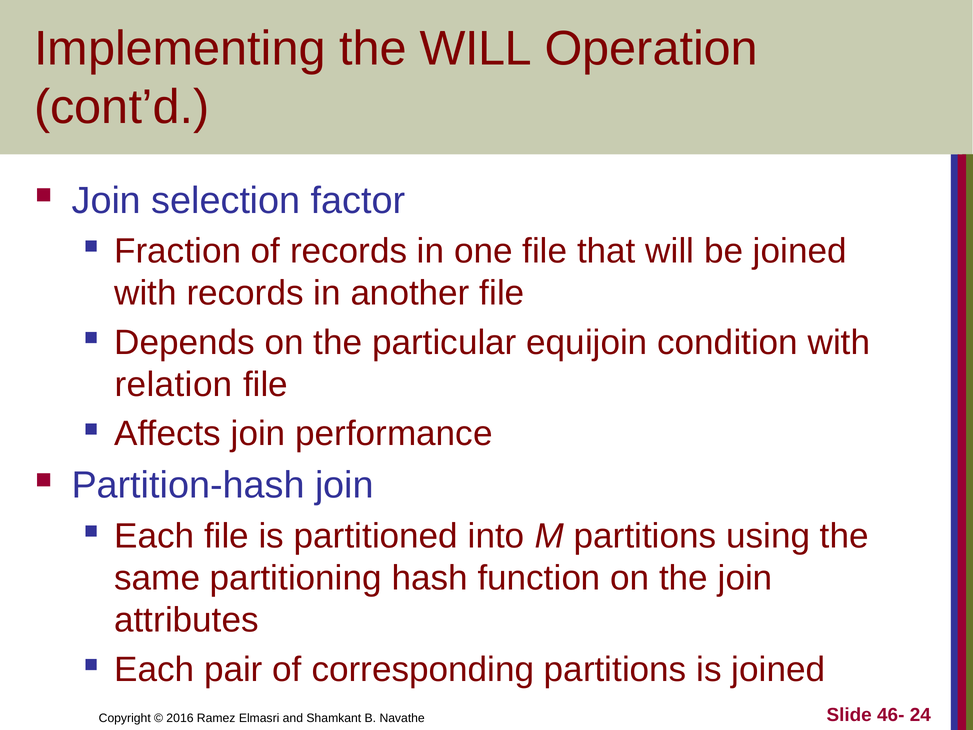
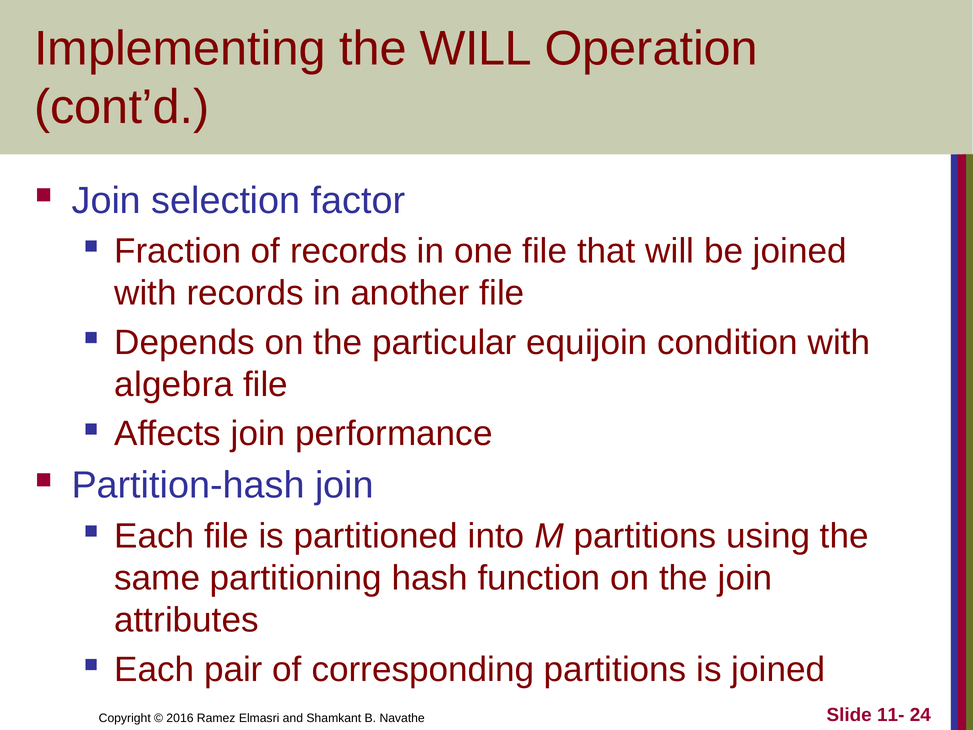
relation: relation -> algebra
46-: 46- -> 11-
